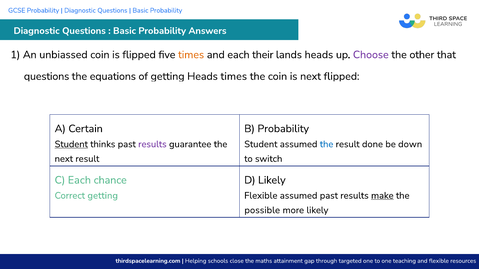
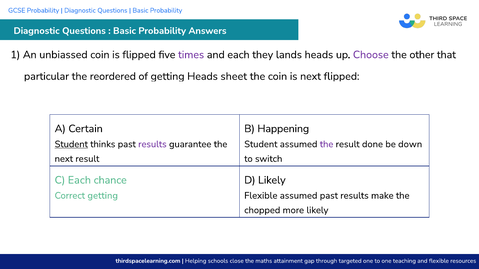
times at (191, 55) colour: orange -> purple
their: their -> they
questions at (47, 76): questions -> particular
equations: equations -> reordered
Heads times: times -> sheet
B Probability: Probability -> Happening
the at (327, 144) colour: blue -> purple
make underline: present -> none
possible: possible -> chopped
